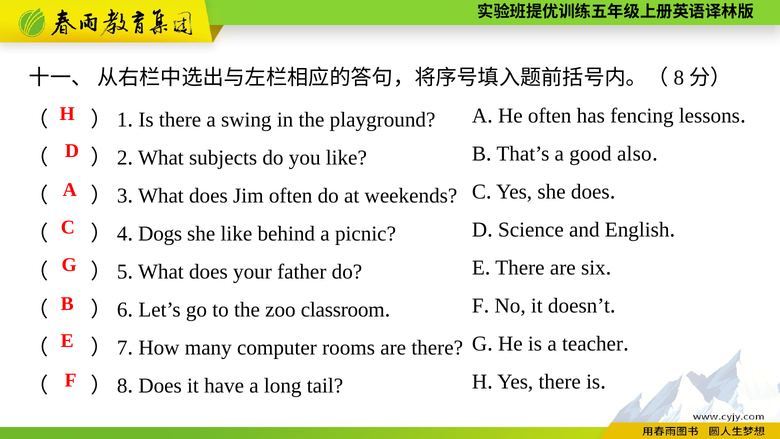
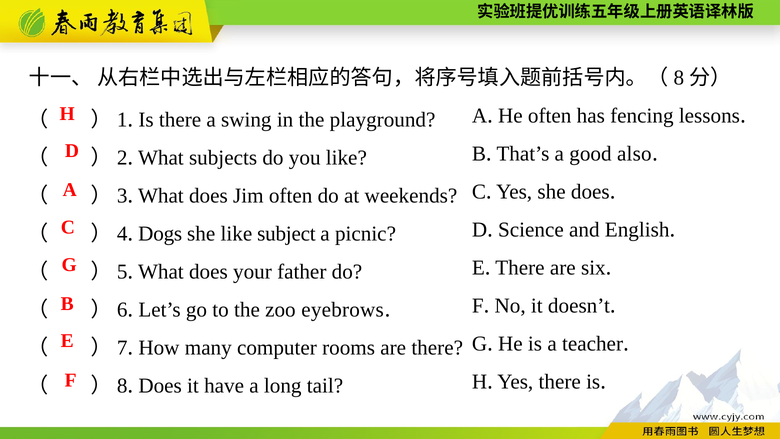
behind: behind -> subject
classroom: classroom -> eyebrows
